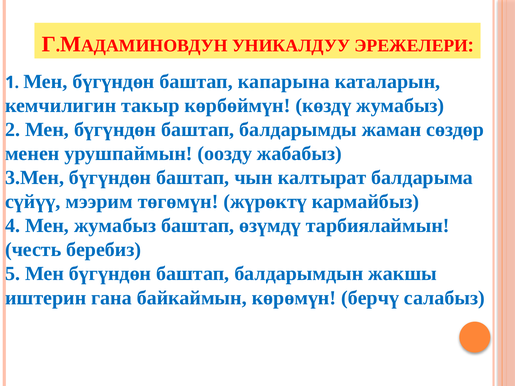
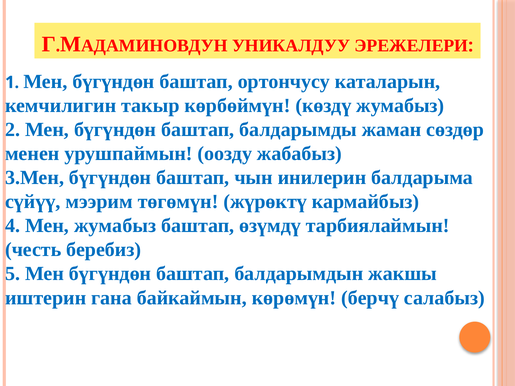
капарына: капарына -> ортончусу
калтырат: калтырат -> инилерин
